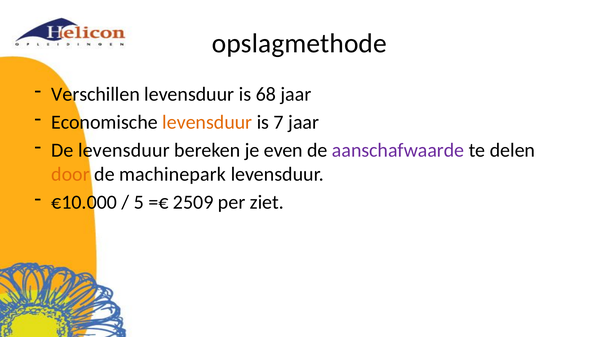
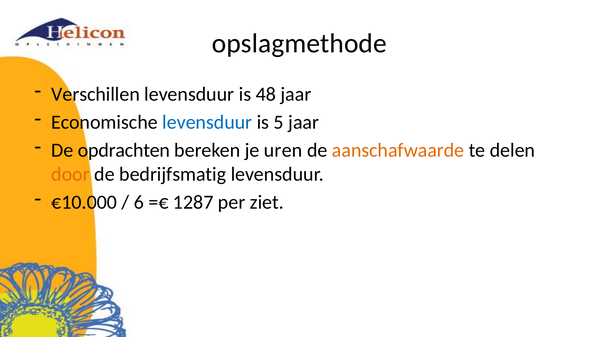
68: 68 -> 48
levensduur at (207, 122) colour: orange -> blue
7: 7 -> 5
De levensduur: levensduur -> opdrachten
even: even -> uren
aanschafwaarde colour: purple -> orange
machinepark: machinepark -> bedrijfsmatig
5: 5 -> 6
2509: 2509 -> 1287
